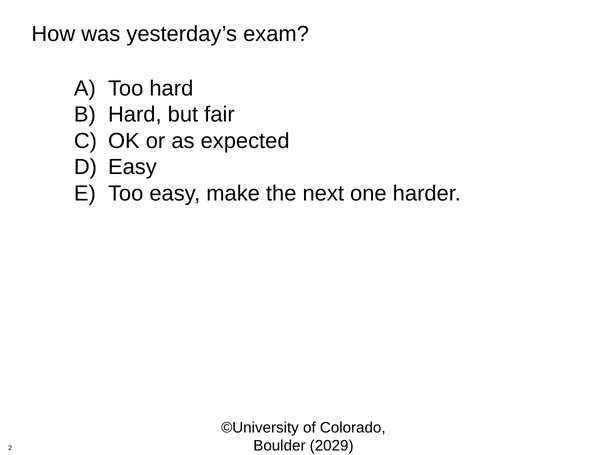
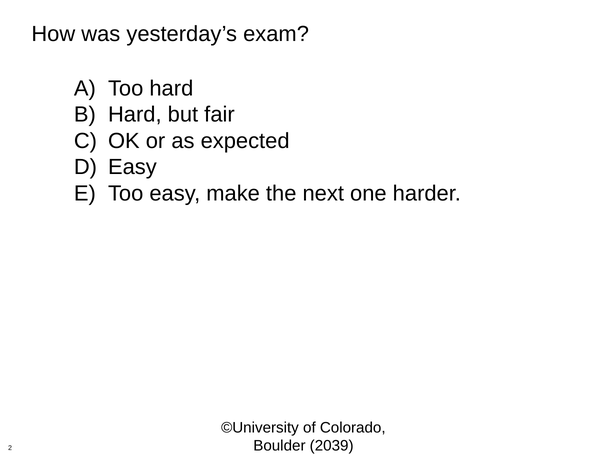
2029: 2029 -> 2039
